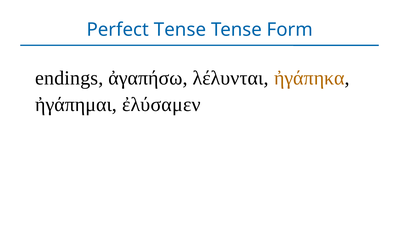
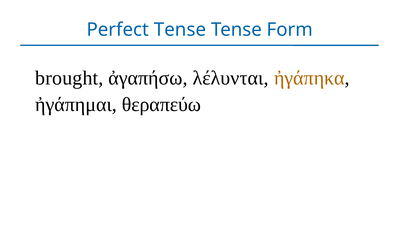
endings: endings -> brought
ἐλύσαμεν: ἐλύσαμεν -> θεραπεύω
